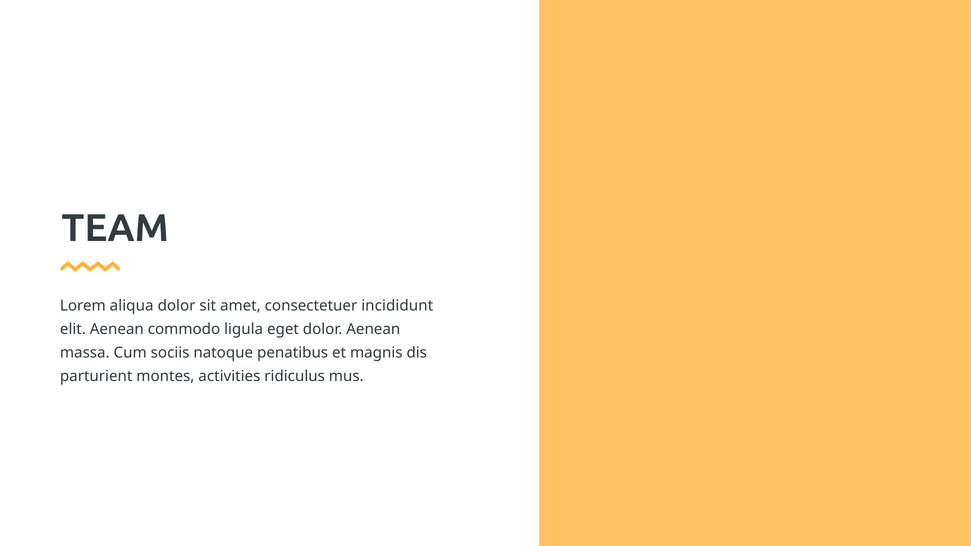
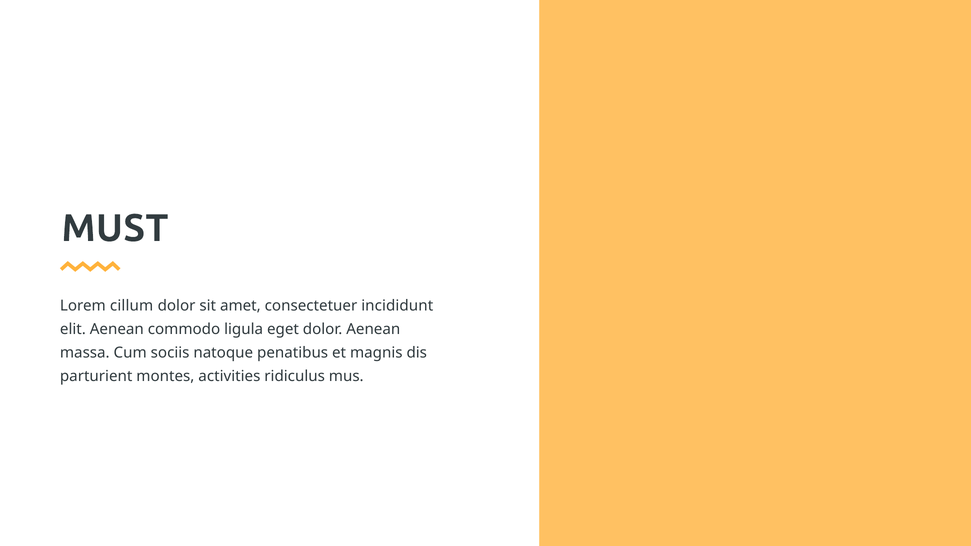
TEAM: TEAM -> MUST
aliqua: aliqua -> cillum
